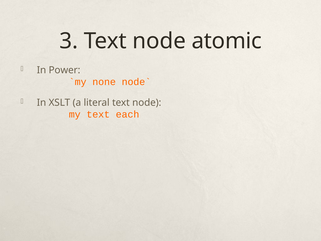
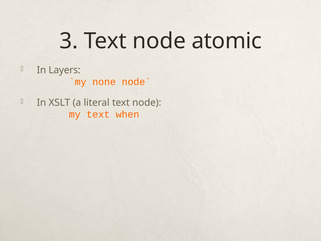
Power: Power -> Layers
each: each -> when
